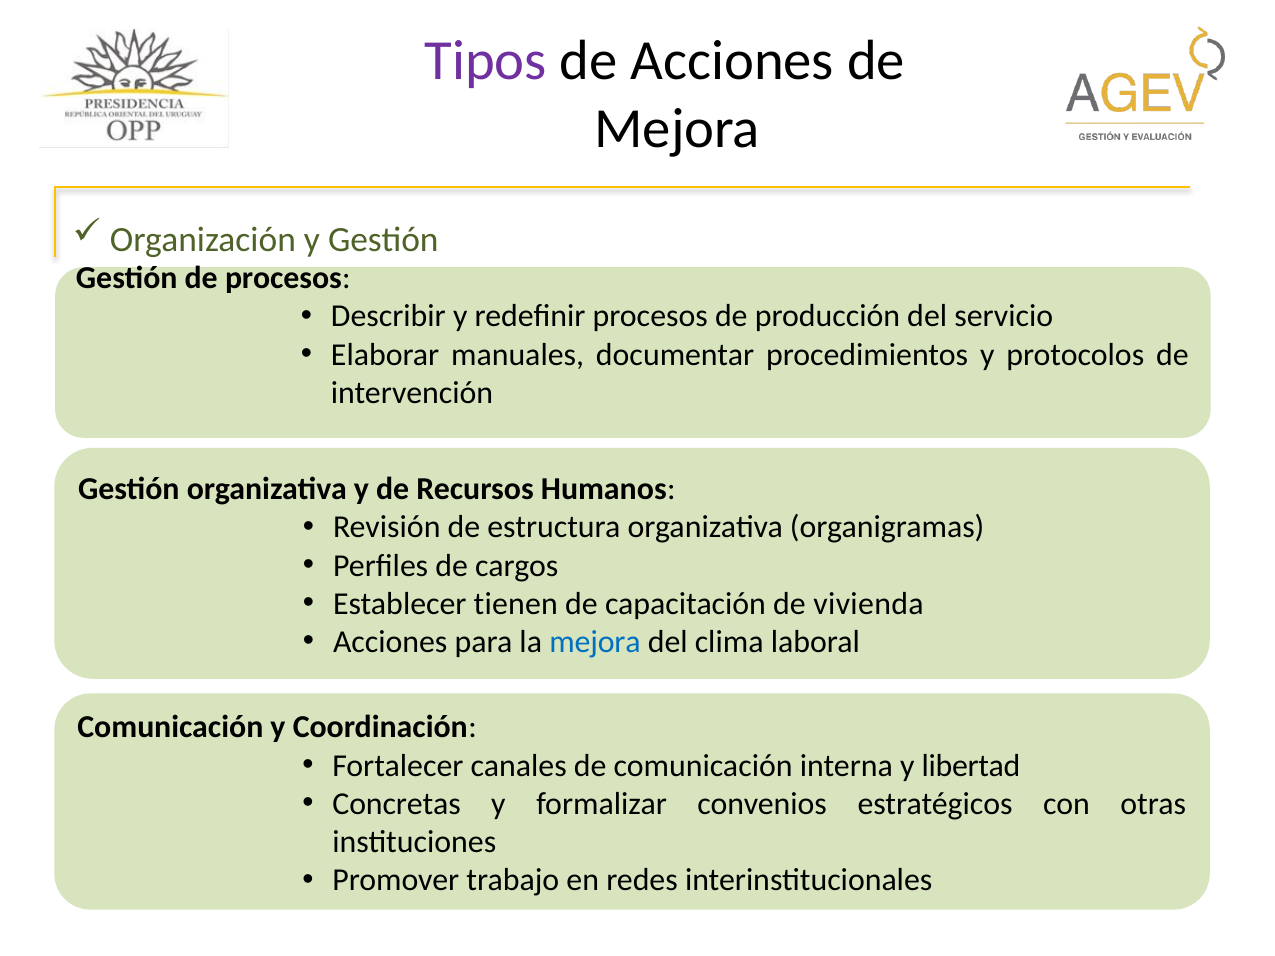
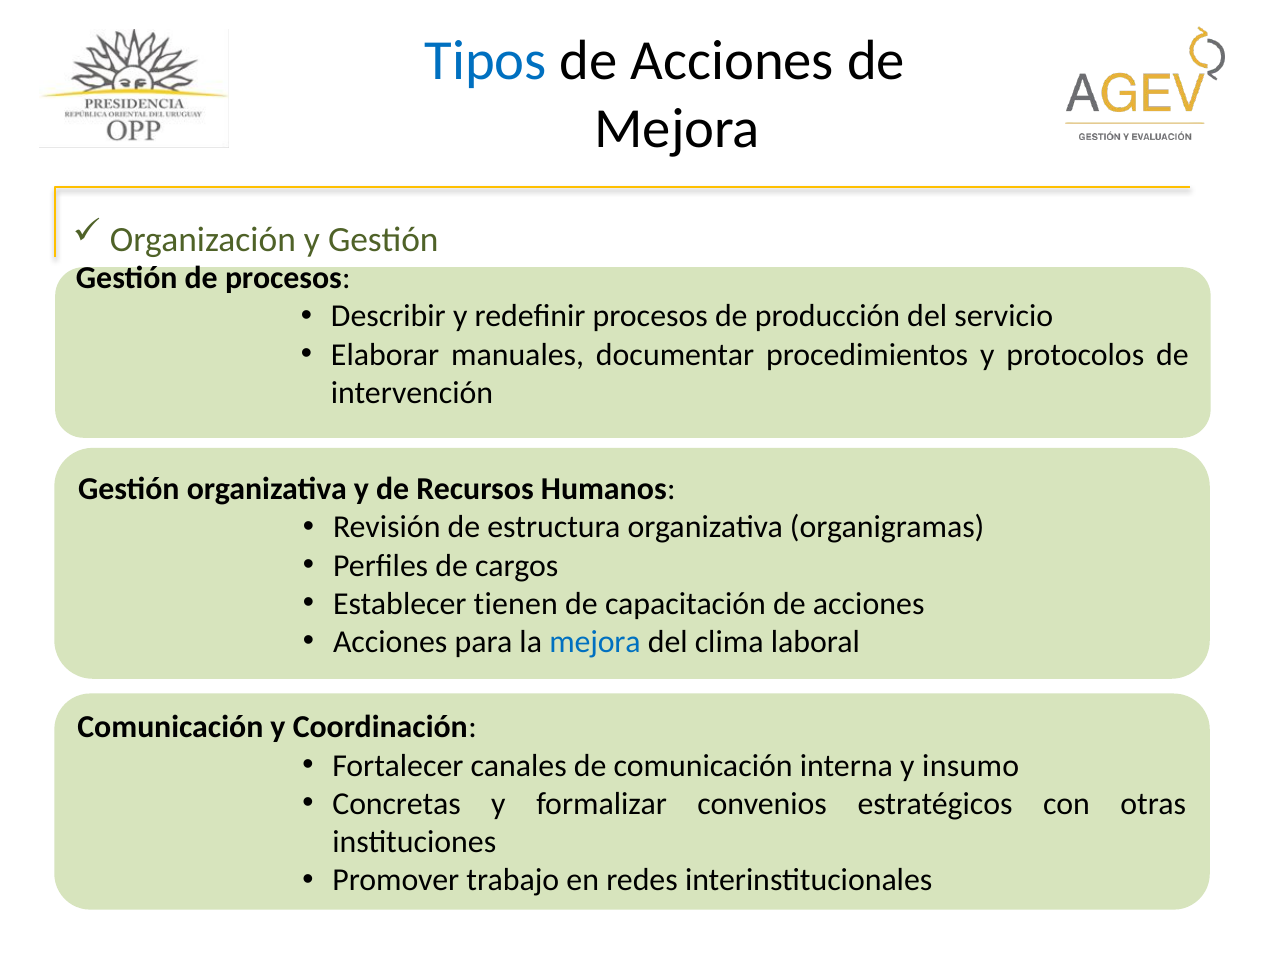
Tipos colour: purple -> blue
capacitación de vivienda: vivienda -> acciones
libertad: libertad -> insumo
